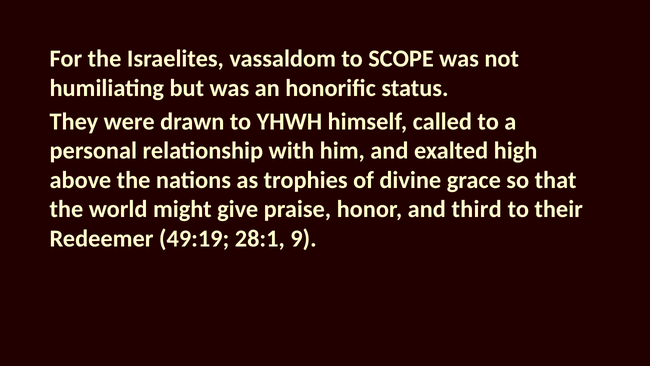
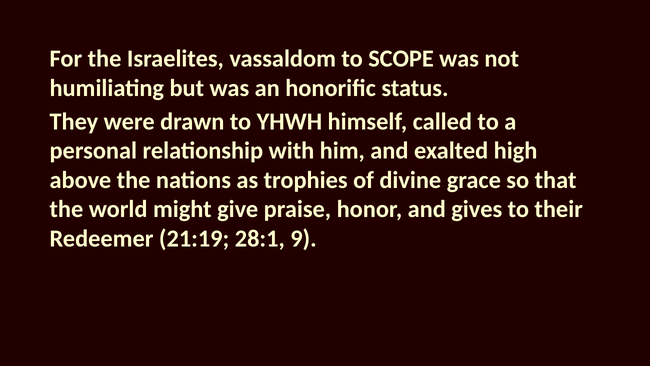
third: third -> gives
49:19: 49:19 -> 21:19
